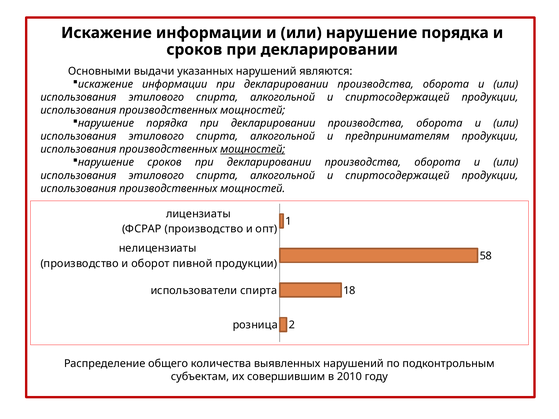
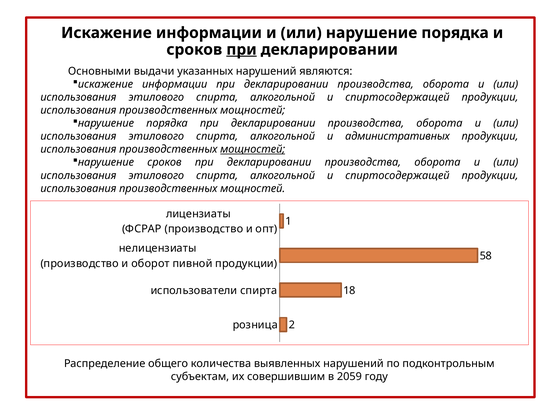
при at (241, 50) underline: none -> present
предпринимателям: предпринимателям -> административных
2010: 2010 -> 2059
